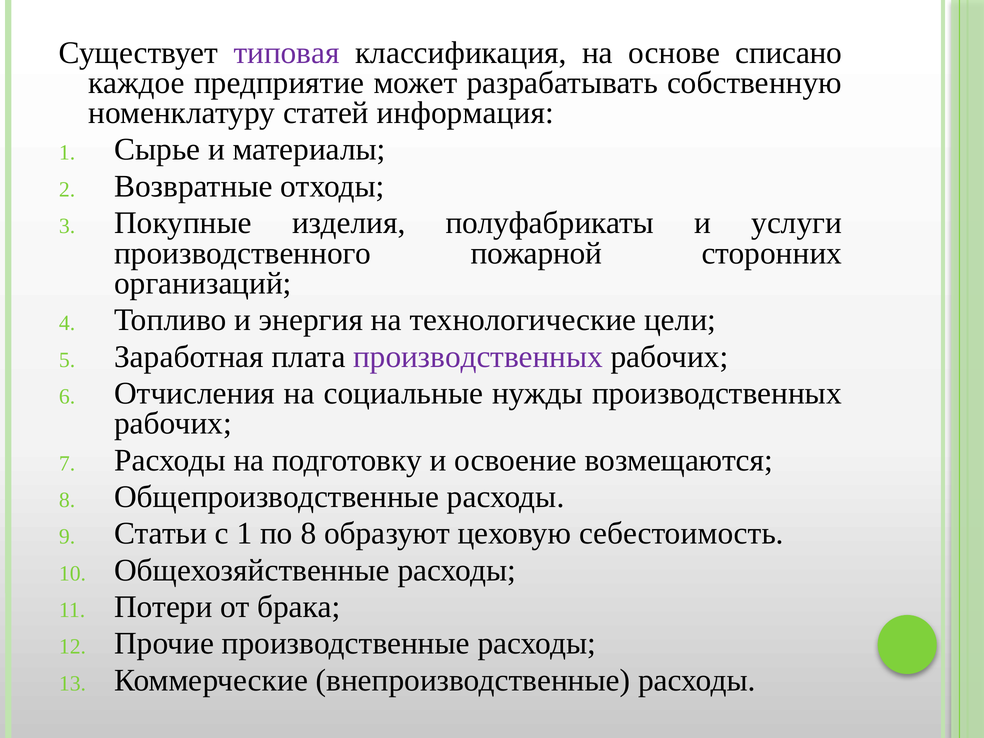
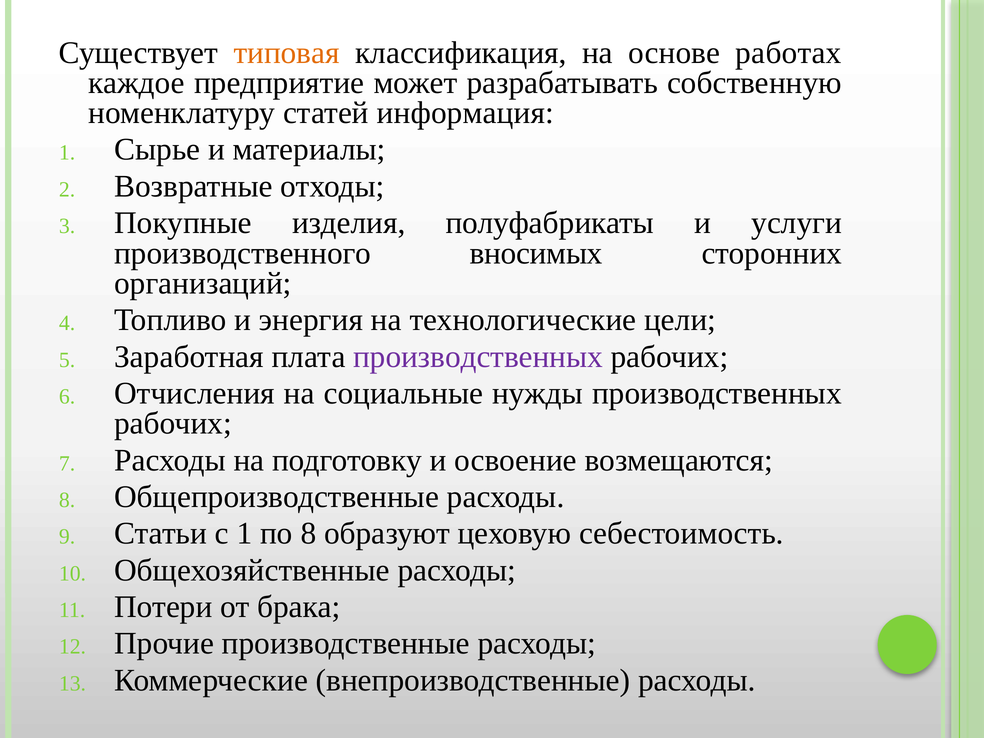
типовая colour: purple -> orange
списано: списано -> работах
пожарной: пожарной -> вносимых
